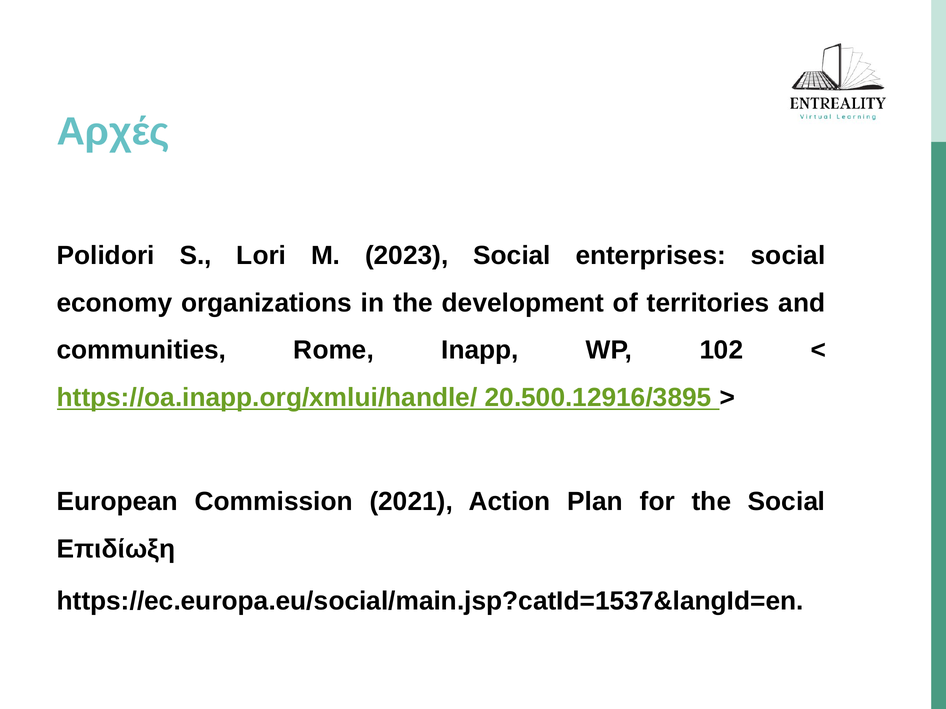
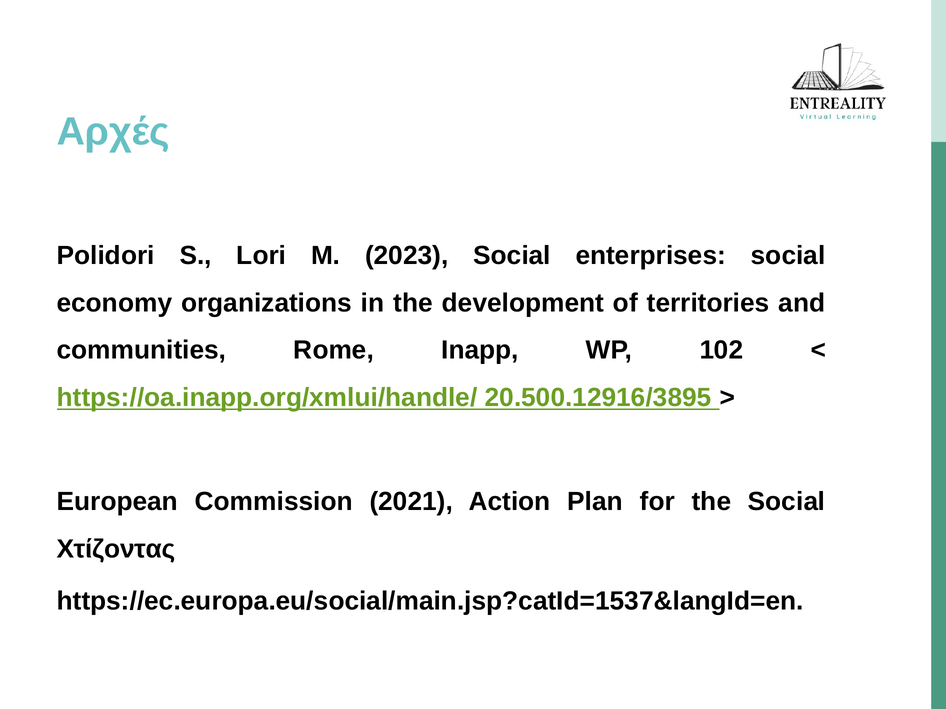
Επιδίωξη: Επιδίωξη -> Χτίζοντας
